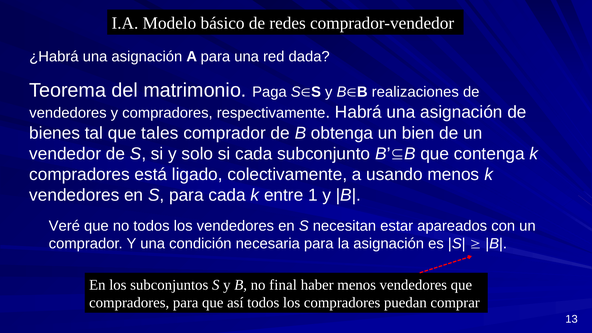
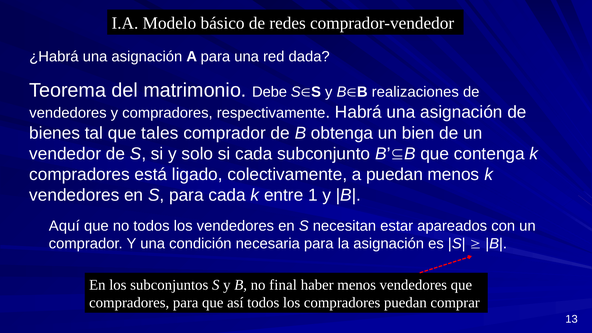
Paga: Paga -> Debe
a usando: usando -> puedan
Veré: Veré -> Aquí
